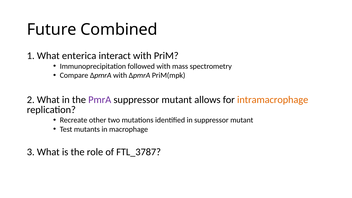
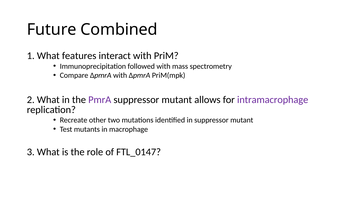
enterica: enterica -> features
intramacrophage colour: orange -> purple
FTL_3787: FTL_3787 -> FTL_0147
